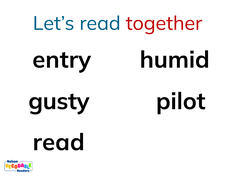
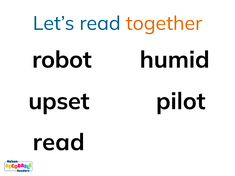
together colour: red -> orange
entry: entry -> robot
gusty: gusty -> upset
